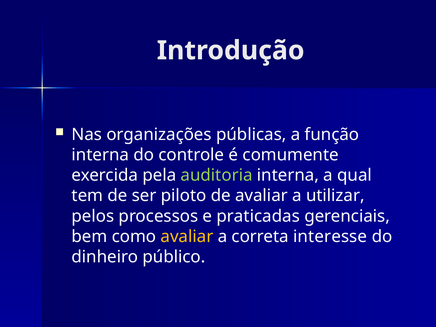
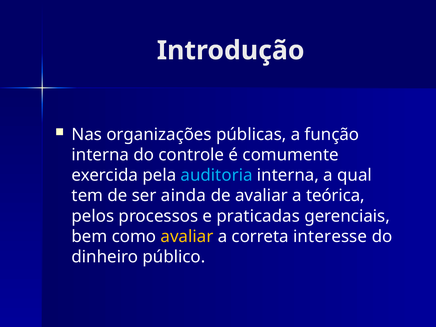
auditoria colour: light green -> light blue
piloto: piloto -> ainda
utilizar: utilizar -> teórica
